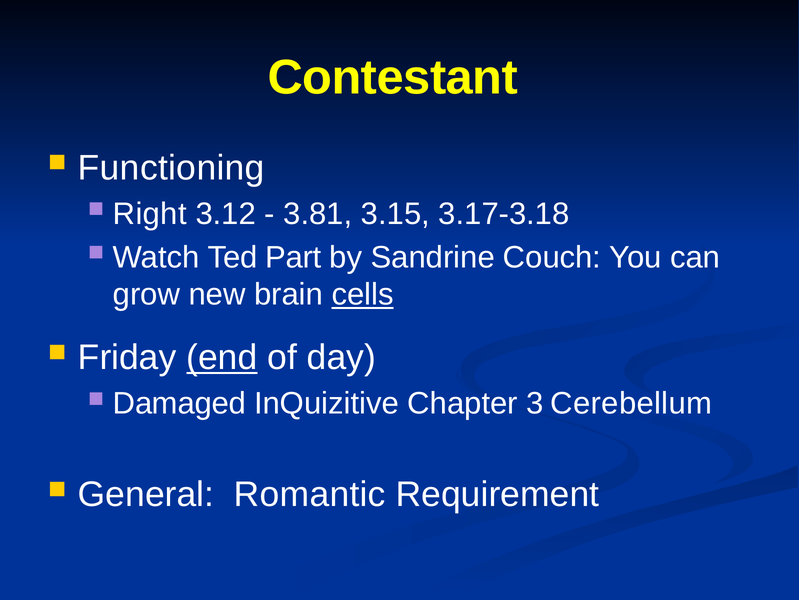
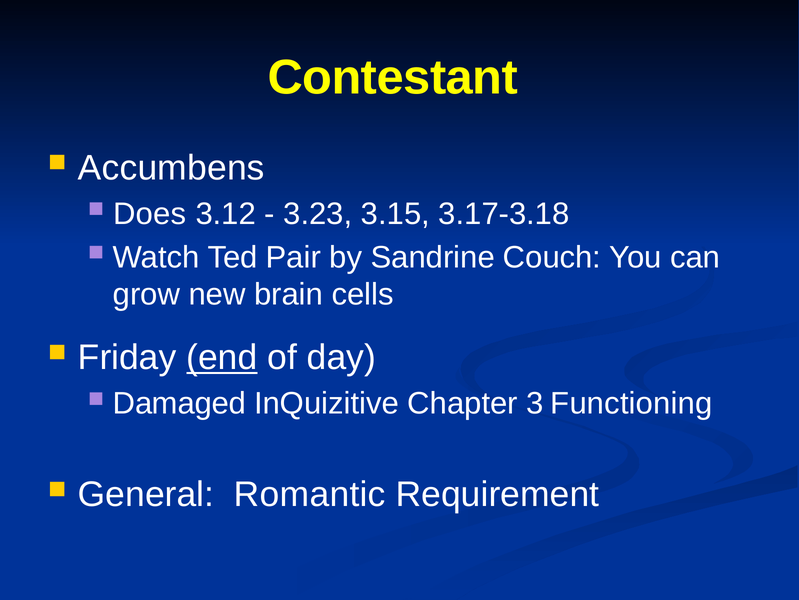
Functioning: Functioning -> Accumbens
Right: Right -> Does
3.81: 3.81 -> 3.23
Part: Part -> Pair
cells underline: present -> none
Cerebellum: Cerebellum -> Functioning
